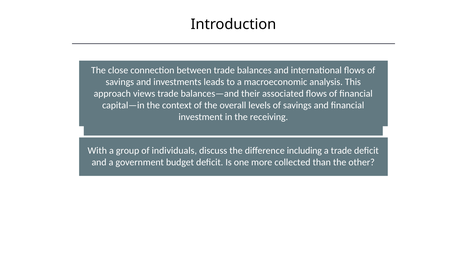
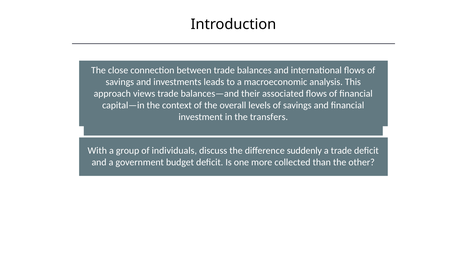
receiving: receiving -> transfers
including: including -> suddenly
